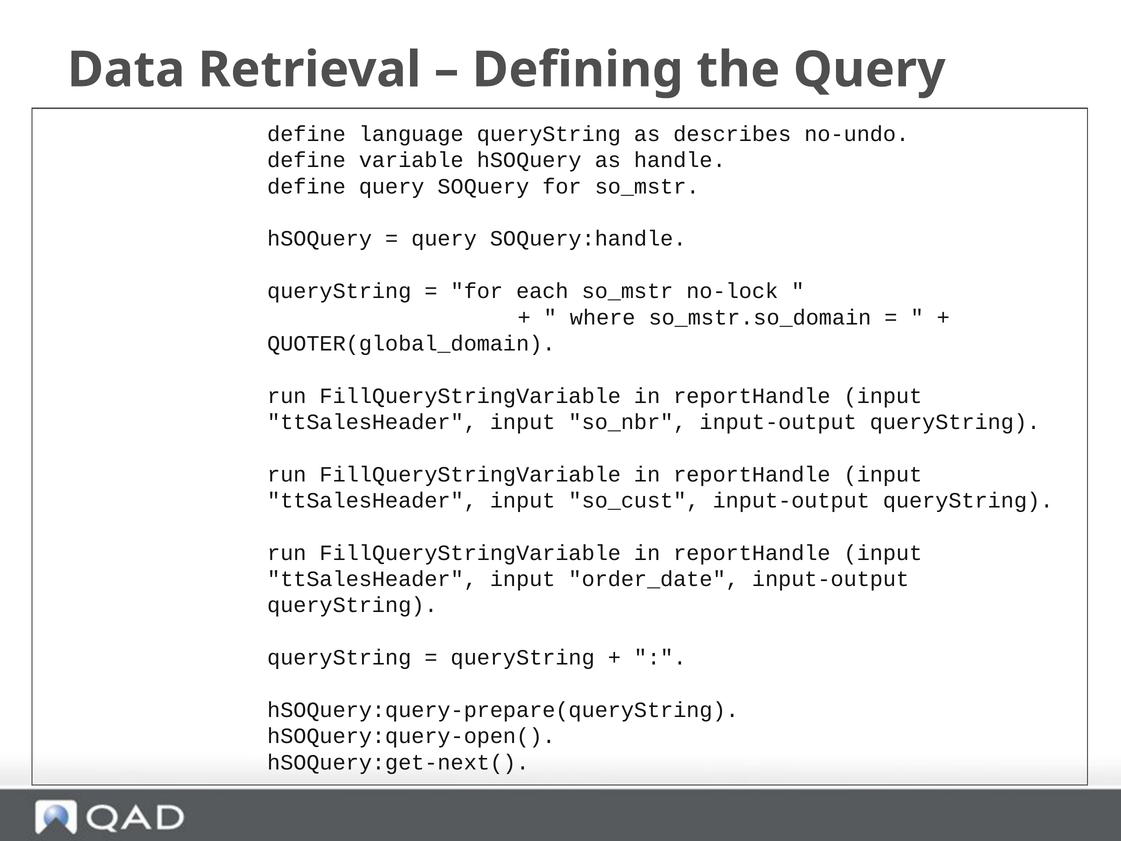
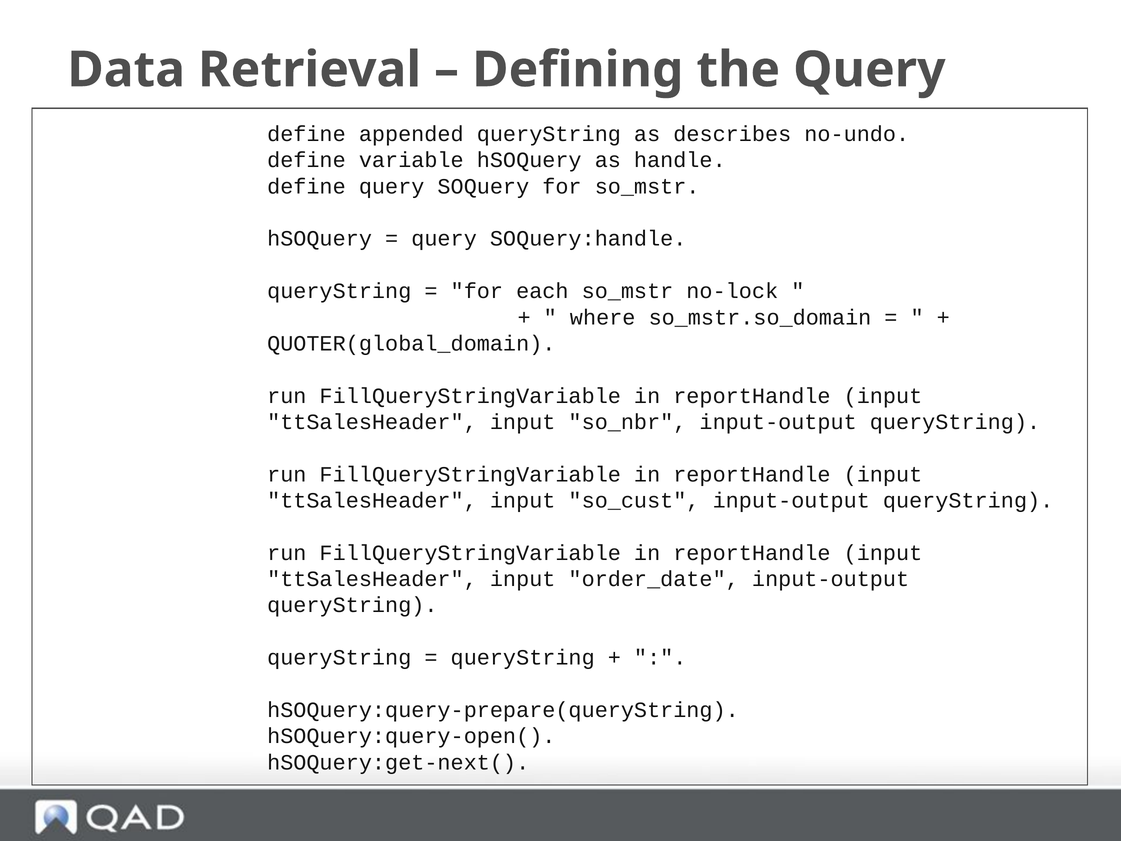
language: language -> appended
